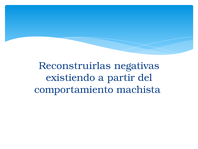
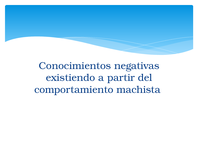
Reconstruirlas: Reconstruirlas -> Conocimientos
